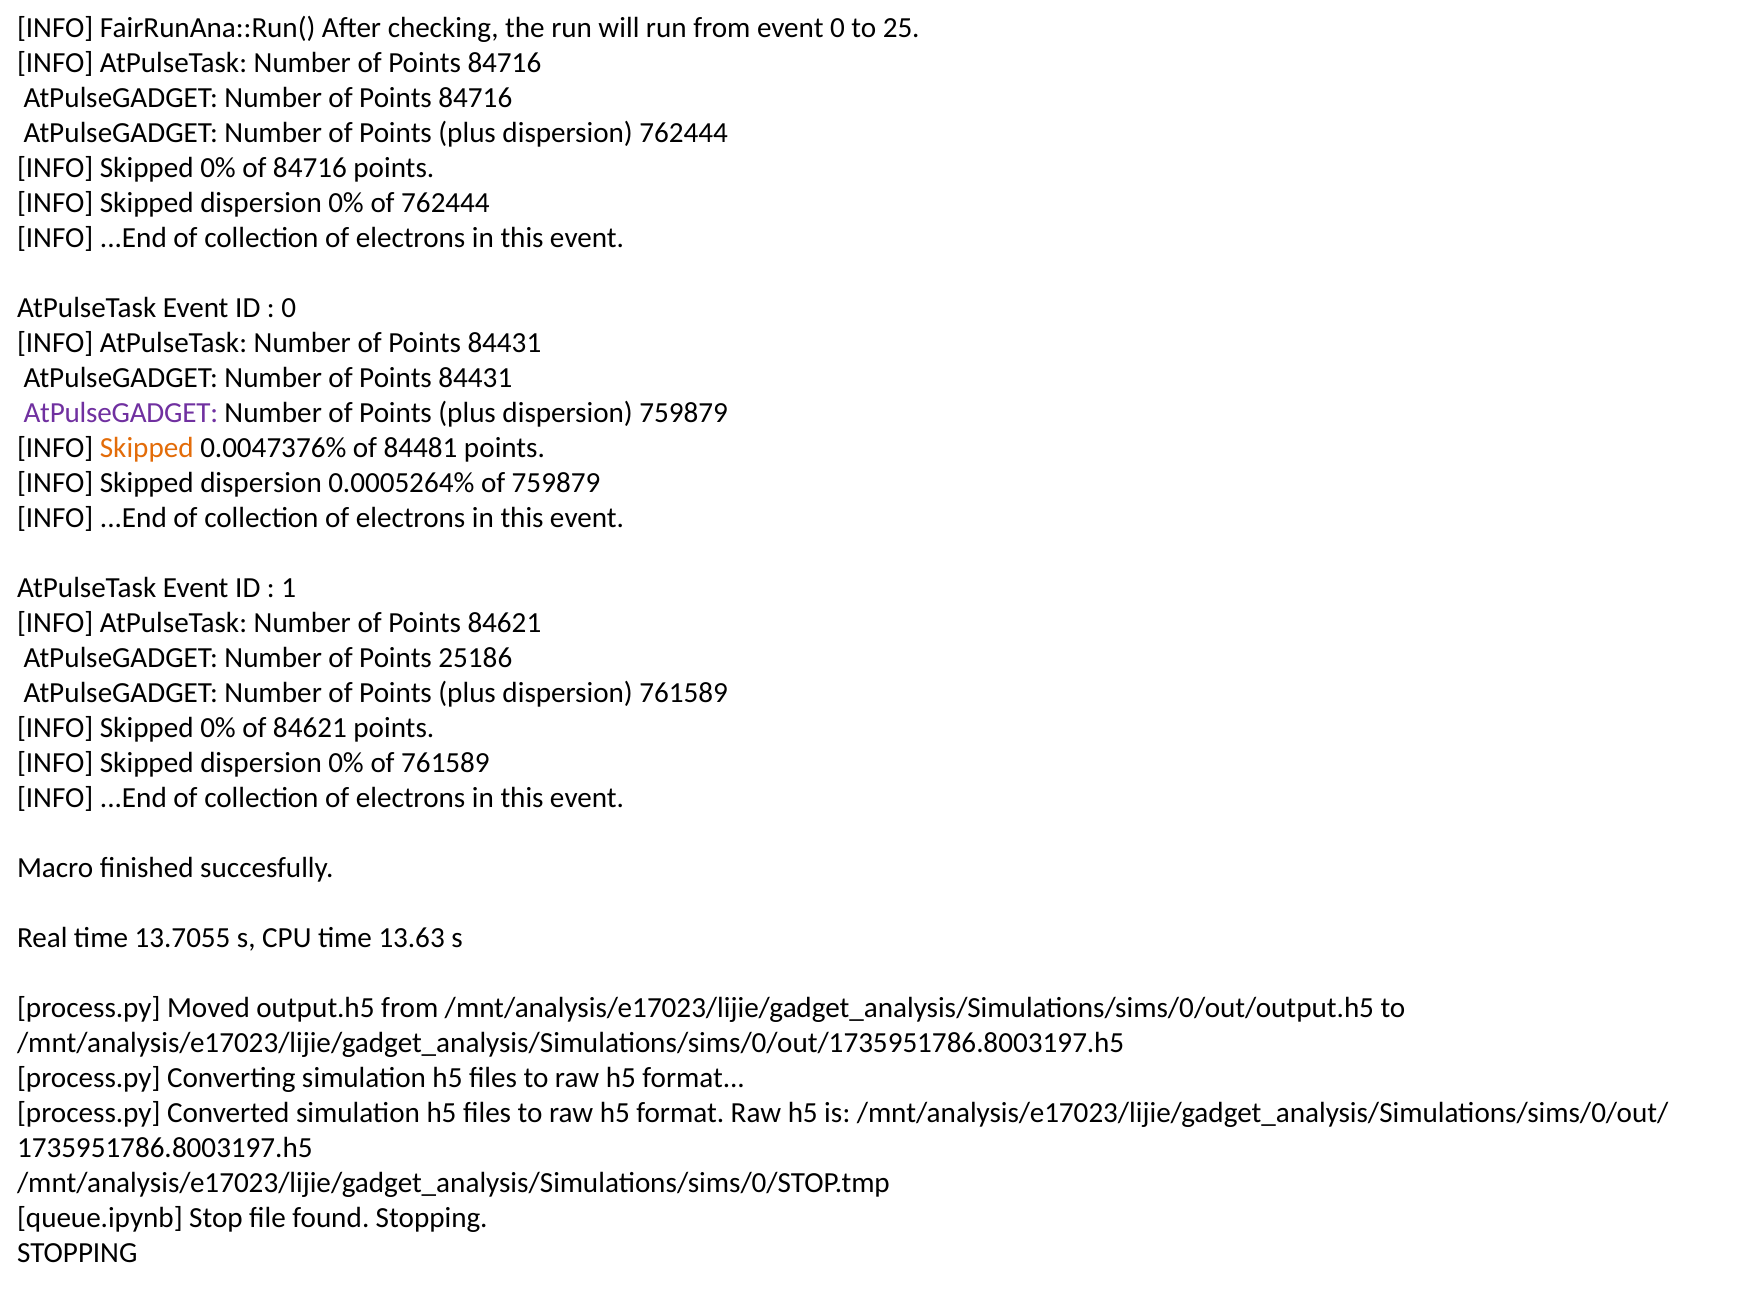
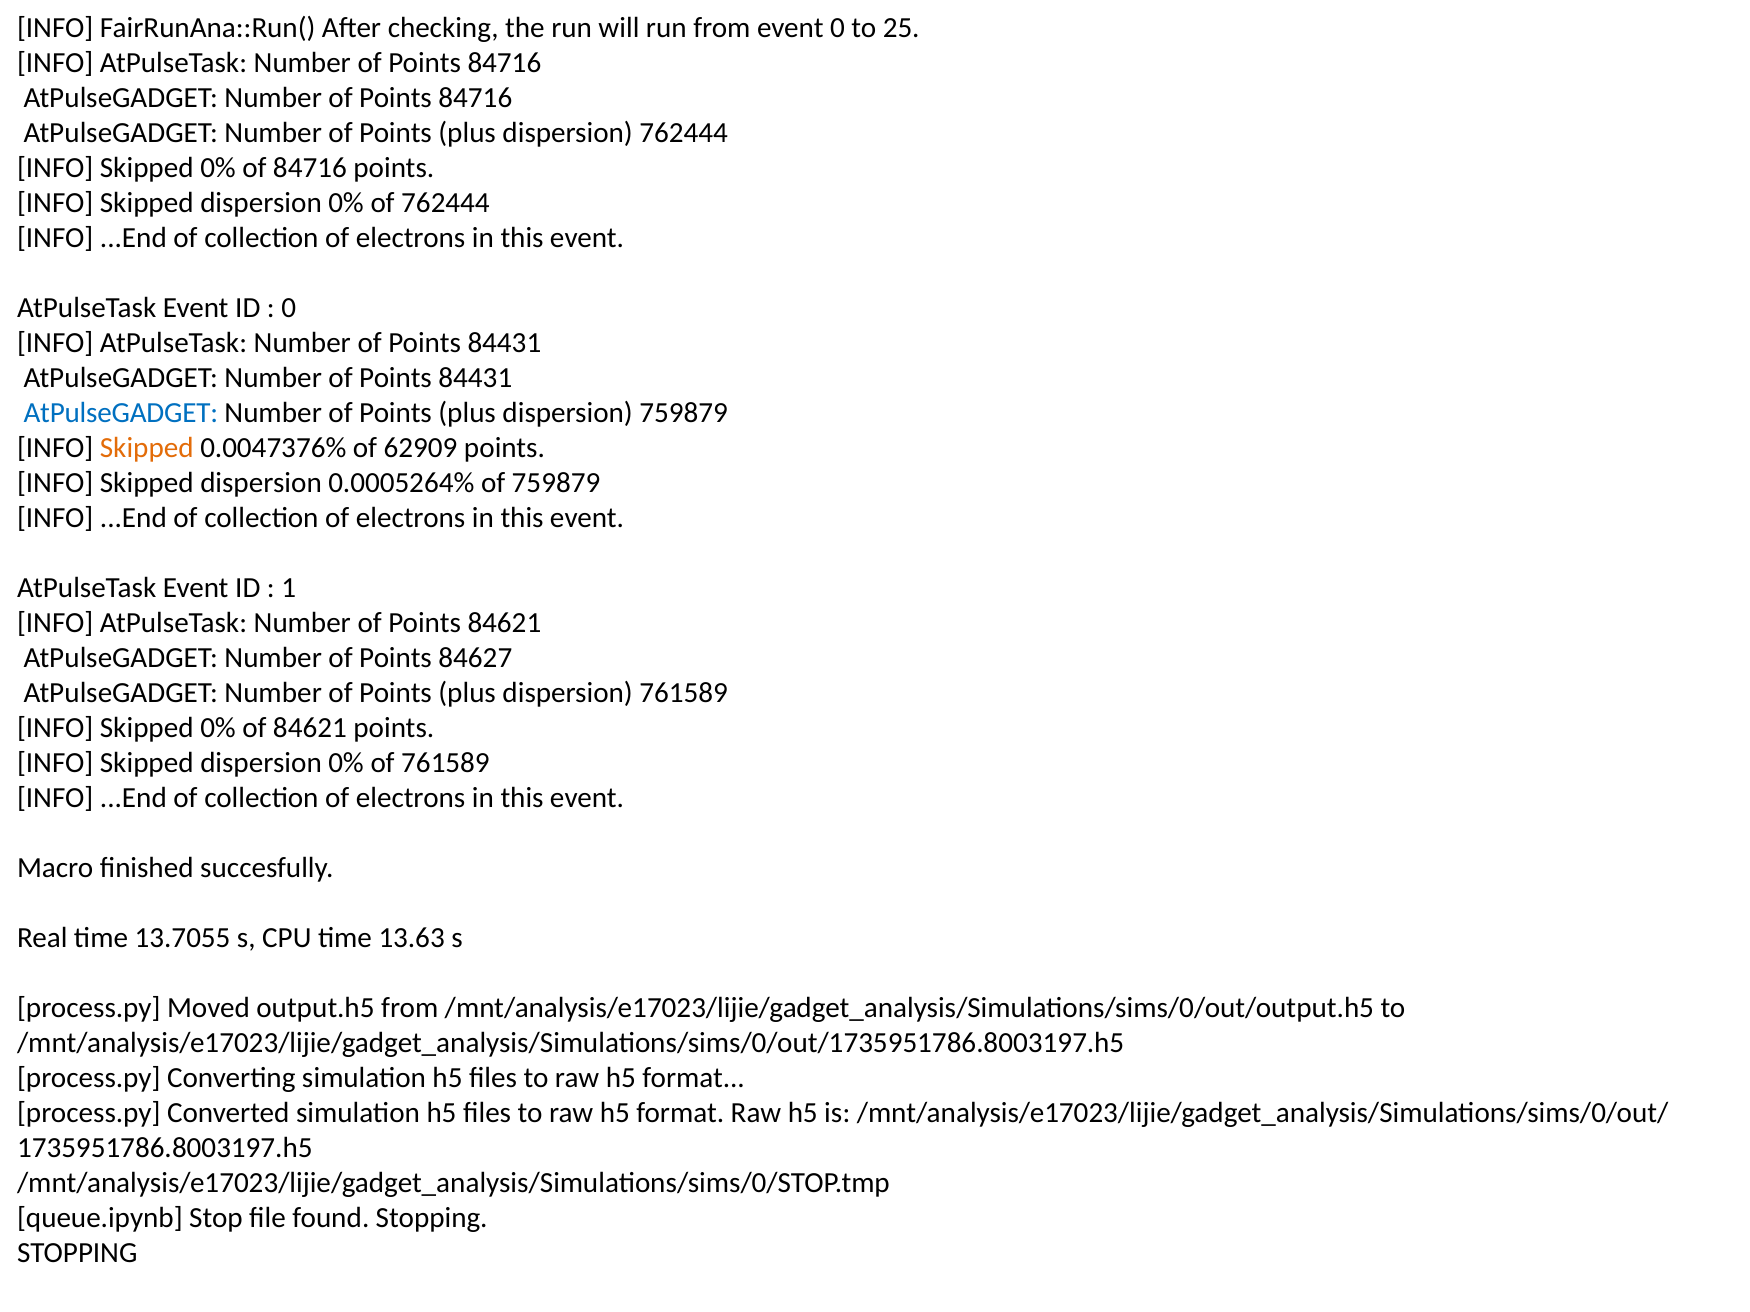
AtPulseGADGET at (121, 413) colour: purple -> blue
84481: 84481 -> 62909
25186: 25186 -> 84627
